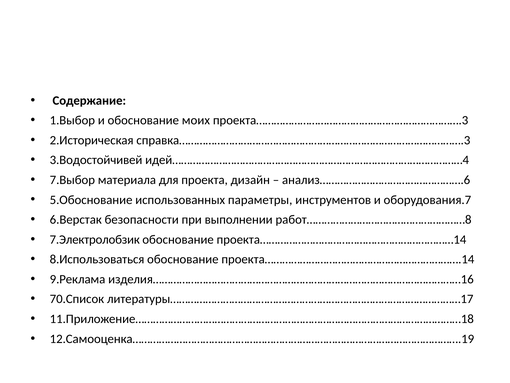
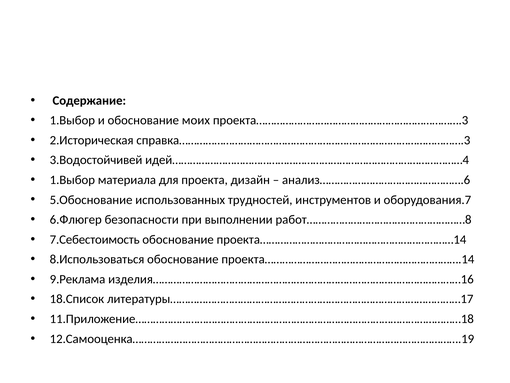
7.Выбор at (72, 180): 7.Выбор -> 1.Выбор
параметры: параметры -> трудностей
6.Верстак: 6.Верстак -> 6.Флюгер
7.Электролобзик: 7.Электролобзик -> 7.Себестоимость
70.Список: 70.Список -> 18.Список
